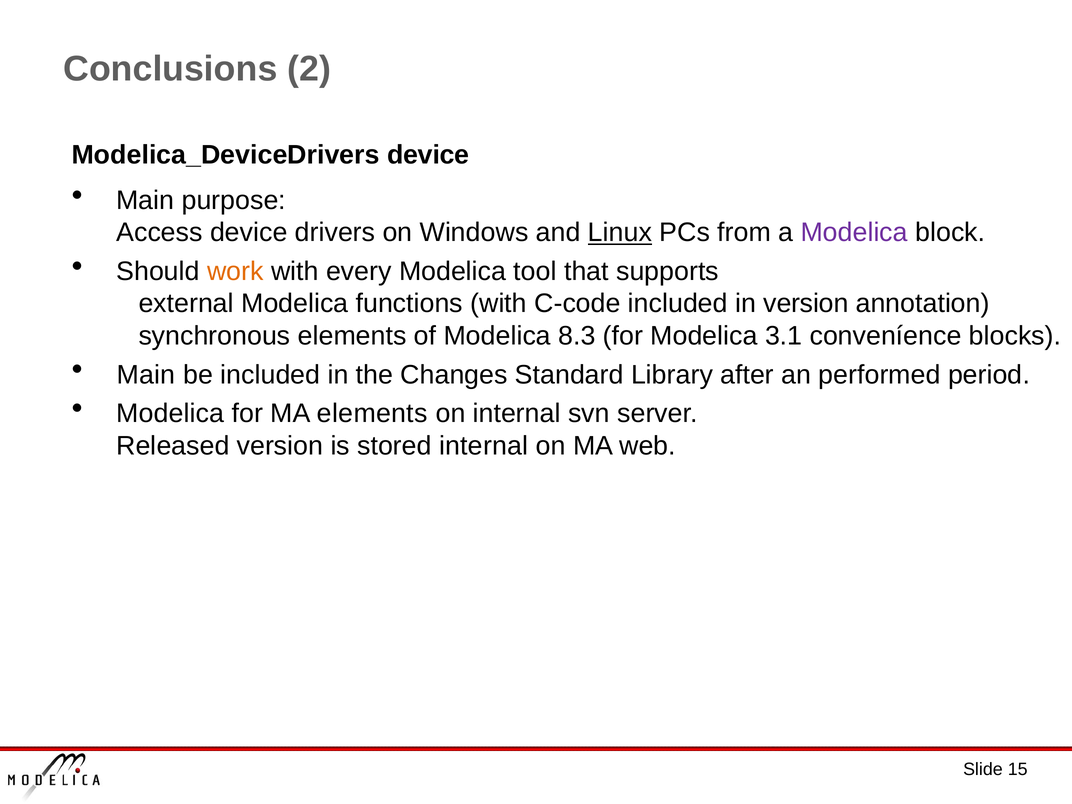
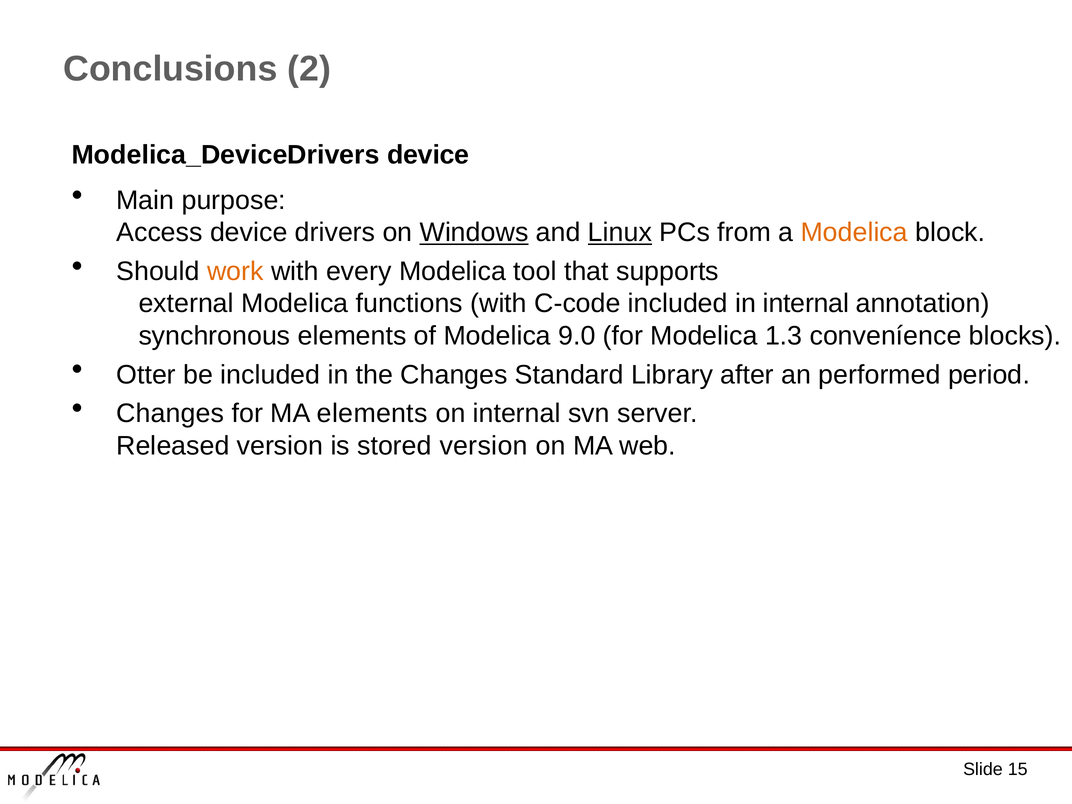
Windows underline: none -> present
Modelica at (854, 233) colour: purple -> orange
in version: version -> internal
8.3: 8.3 -> 9.0
3.1: 3.1 -> 1.3
Main at (146, 375): Main -> Otter
Modelica at (170, 414): Modelica -> Changes
stored internal: internal -> version
